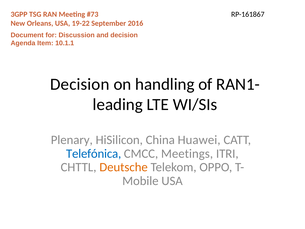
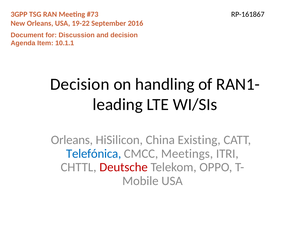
Plenary at (72, 140): Plenary -> Orleans
Huawei: Huawei -> Existing
Deutsche colour: orange -> red
